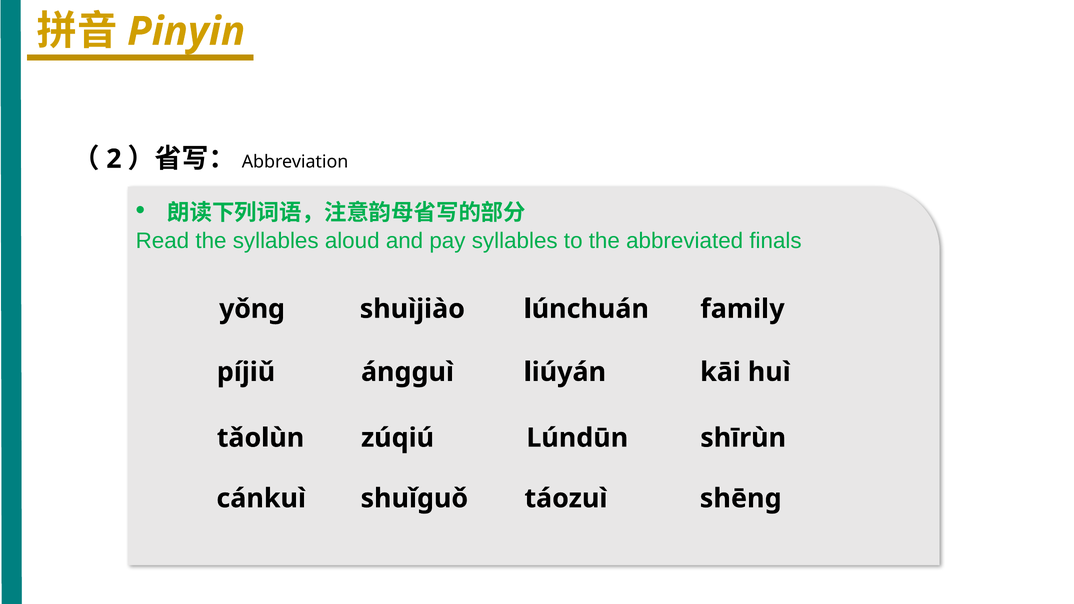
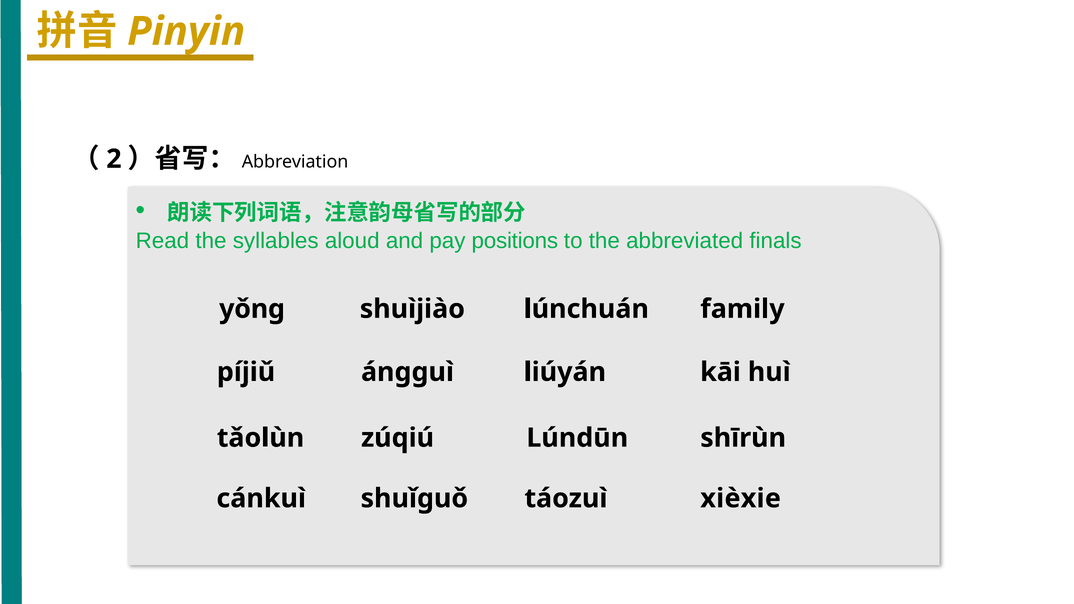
pay syllables: syllables -> positions
shēnɡ: shēnɡ -> xièxie
